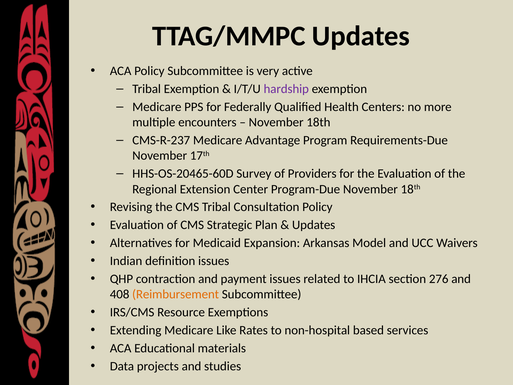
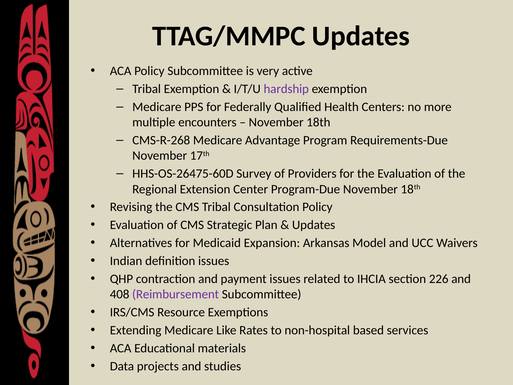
CMS-R-237: CMS-R-237 -> CMS-R-268
HHS-OS-20465-60D: HHS-OS-20465-60D -> HHS-OS-26475-60D
276: 276 -> 226
Reimbursement colour: orange -> purple
